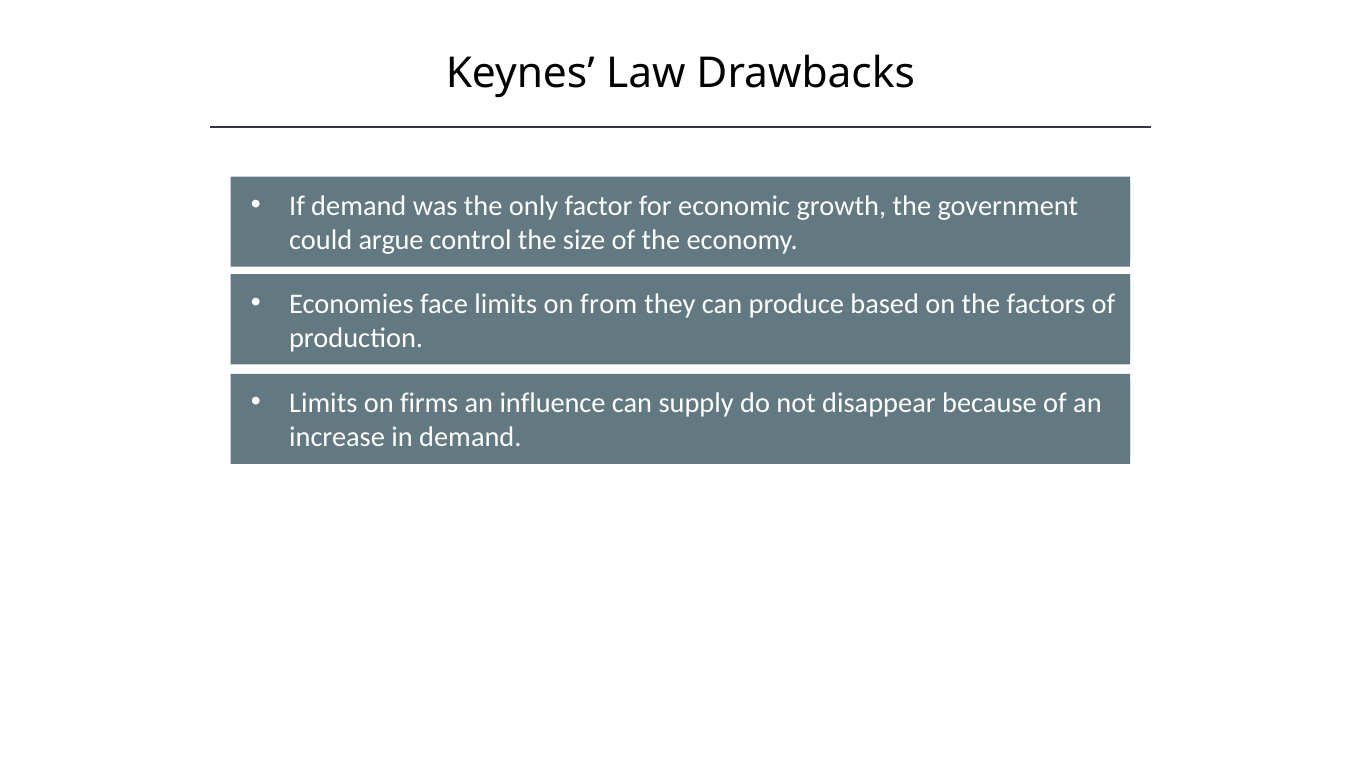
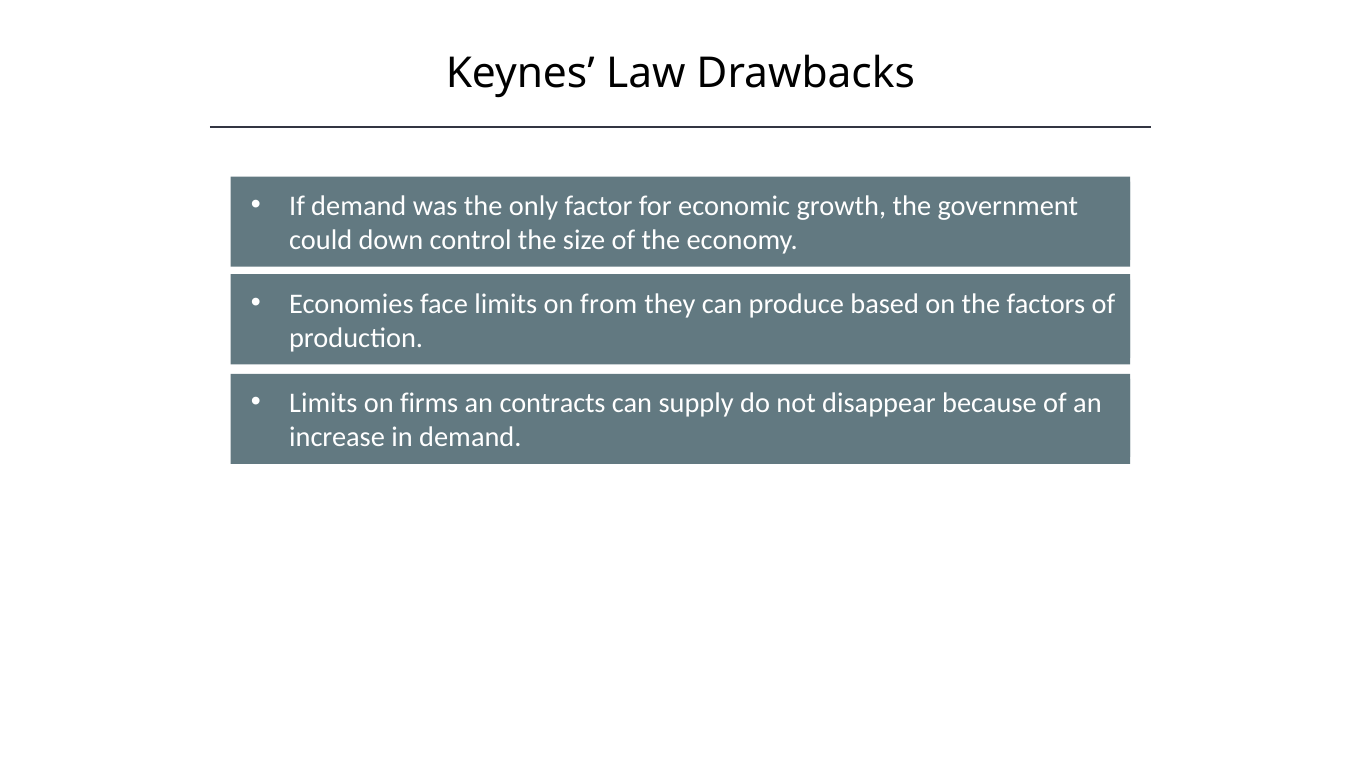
argue: argue -> down
influence: influence -> contracts
